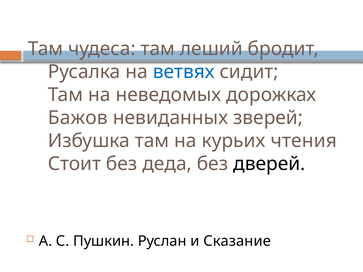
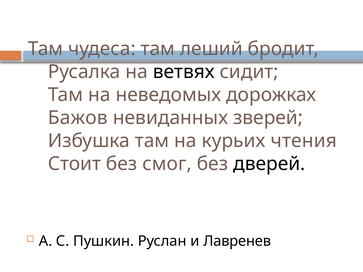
ветвях colour: blue -> black
деда: деда -> смог
Сказание: Сказание -> Лавренев
